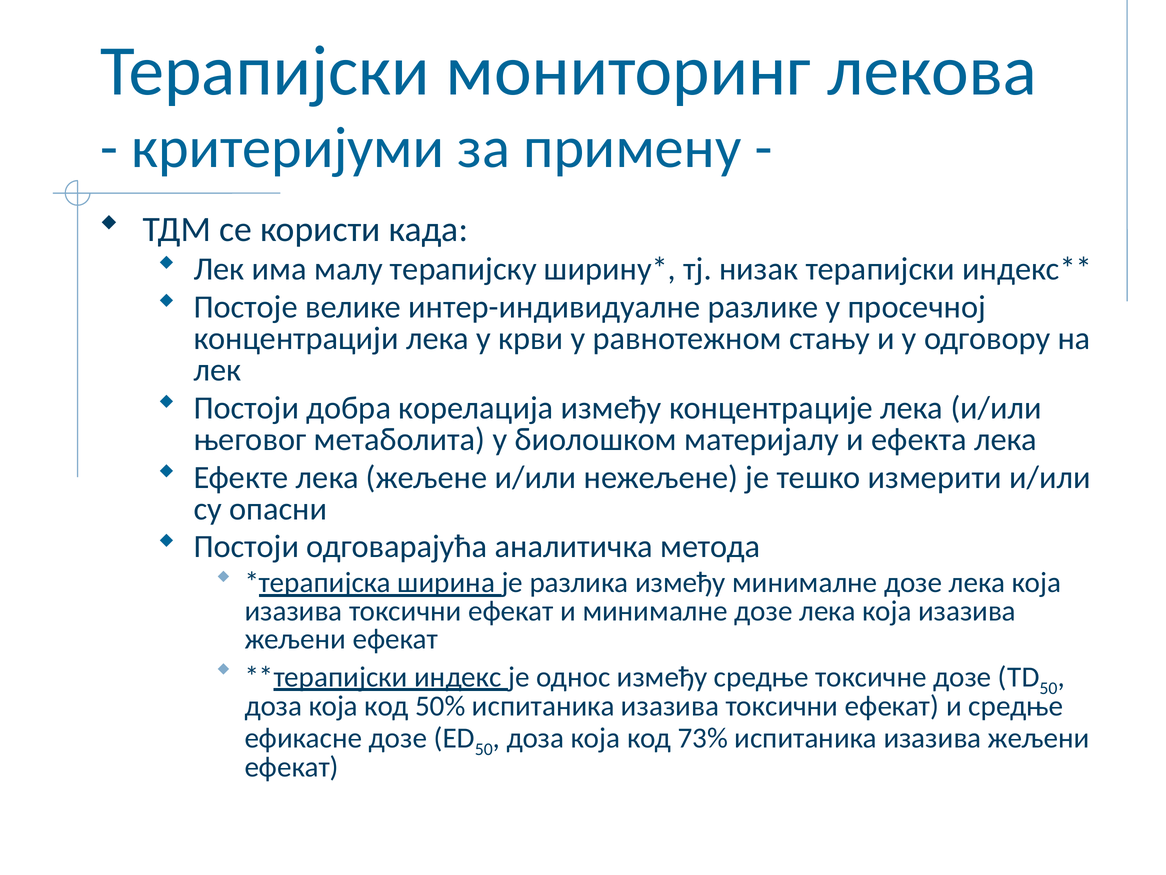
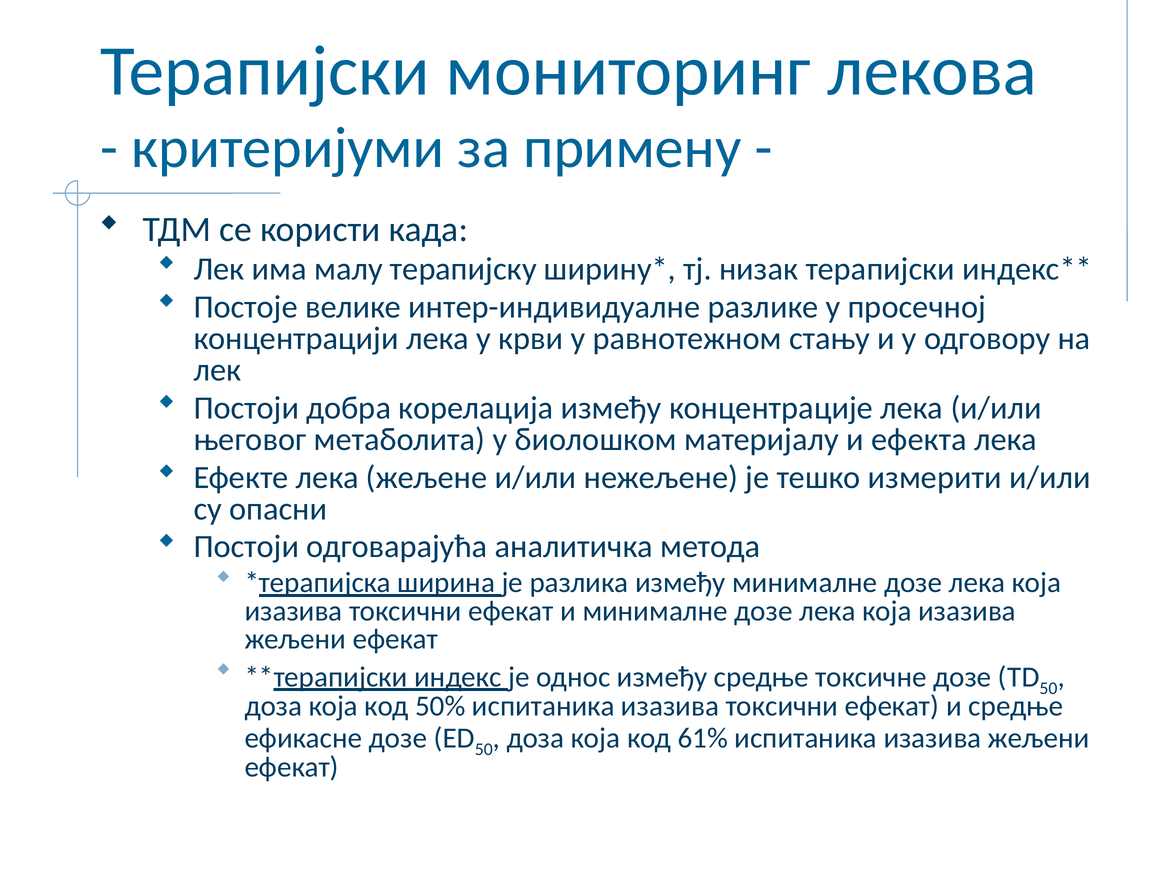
73%: 73% -> 61%
